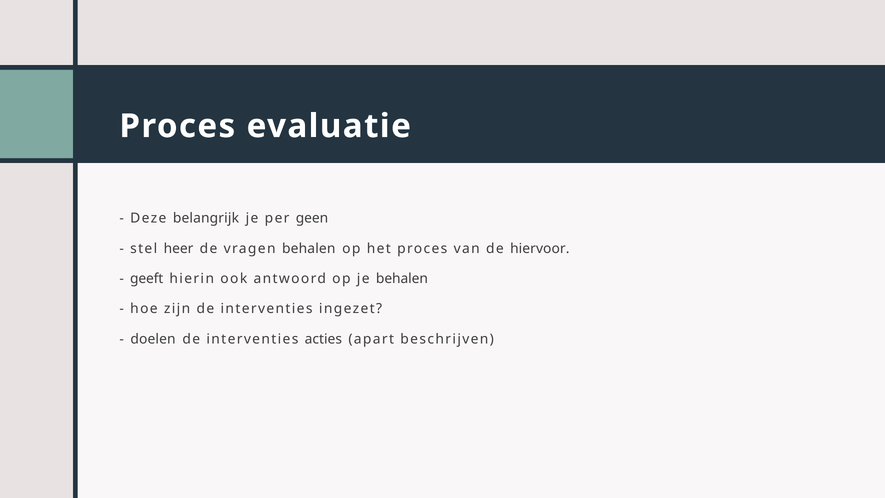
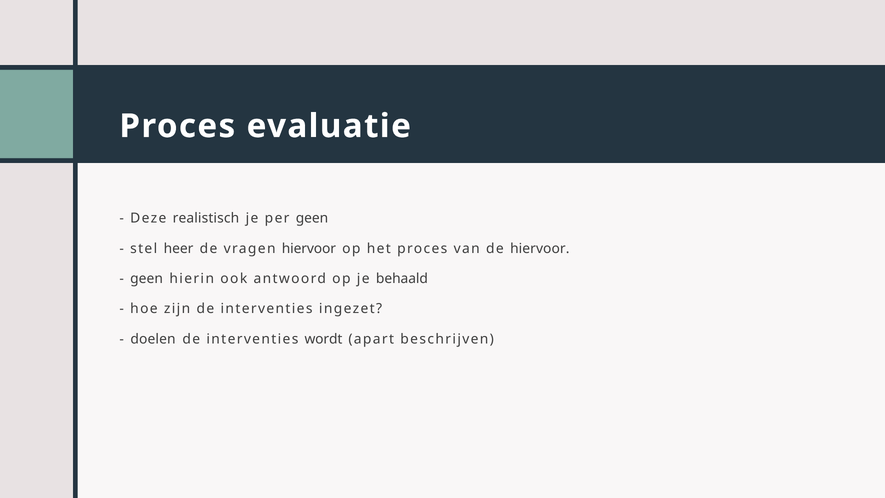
belangrijk: belangrijk -> realistisch
vragen behalen: behalen -> hiervoor
geeft at (147, 279): geeft -> geen
je behalen: behalen -> behaald
acties: acties -> wordt
